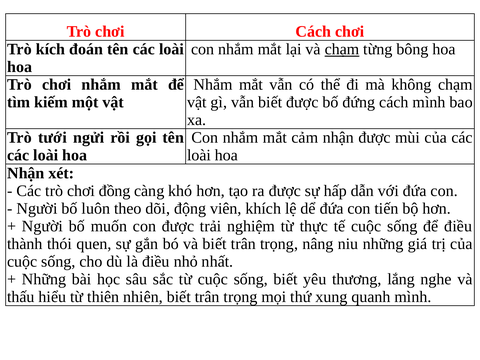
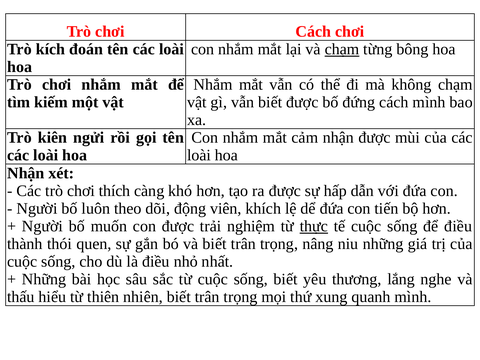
tưới: tưới -> kiên
đồng: đồng -> thích
thực underline: none -> present
